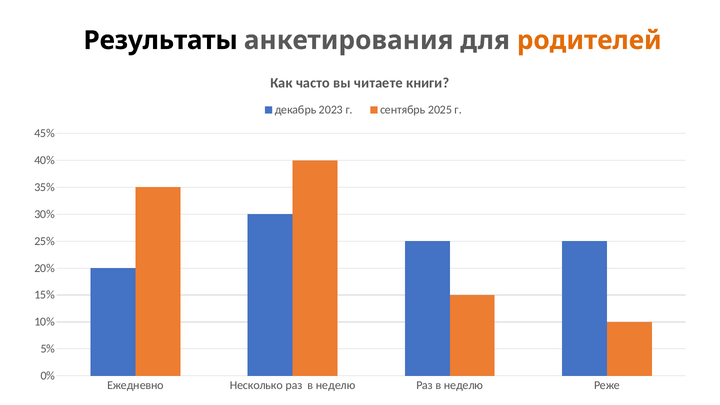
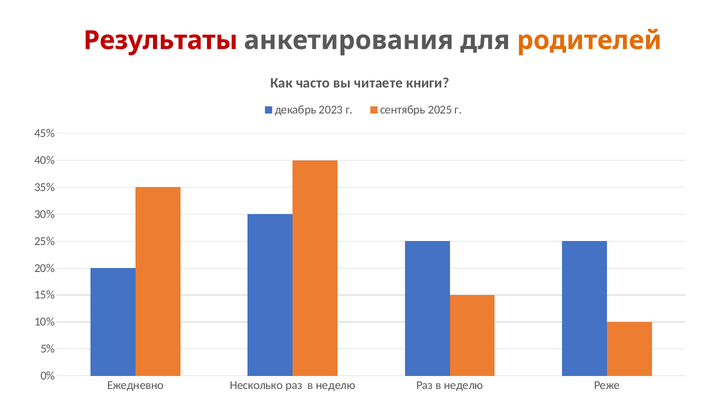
Результаты colour: black -> red
